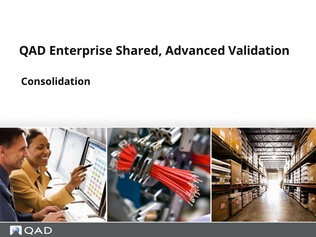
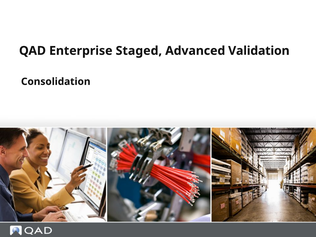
Shared: Shared -> Staged
